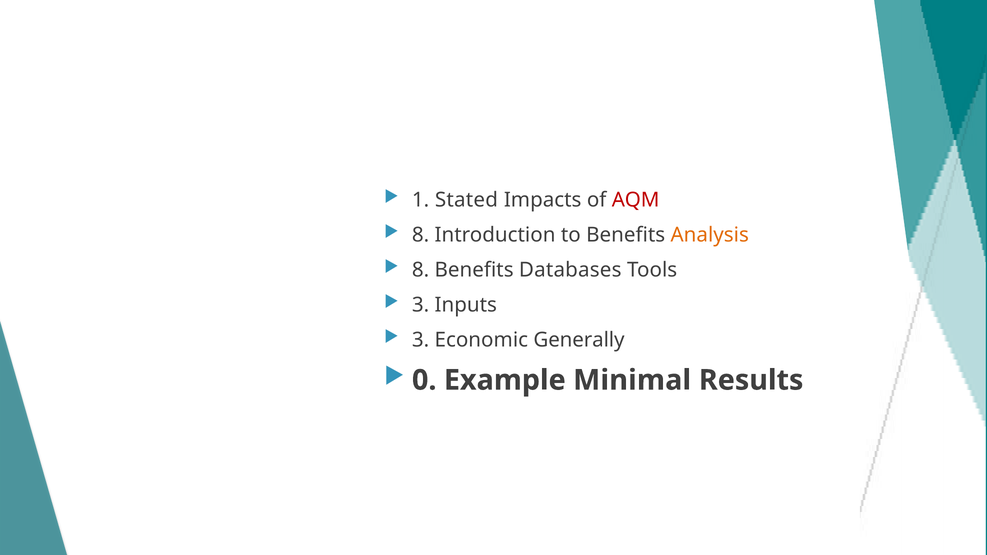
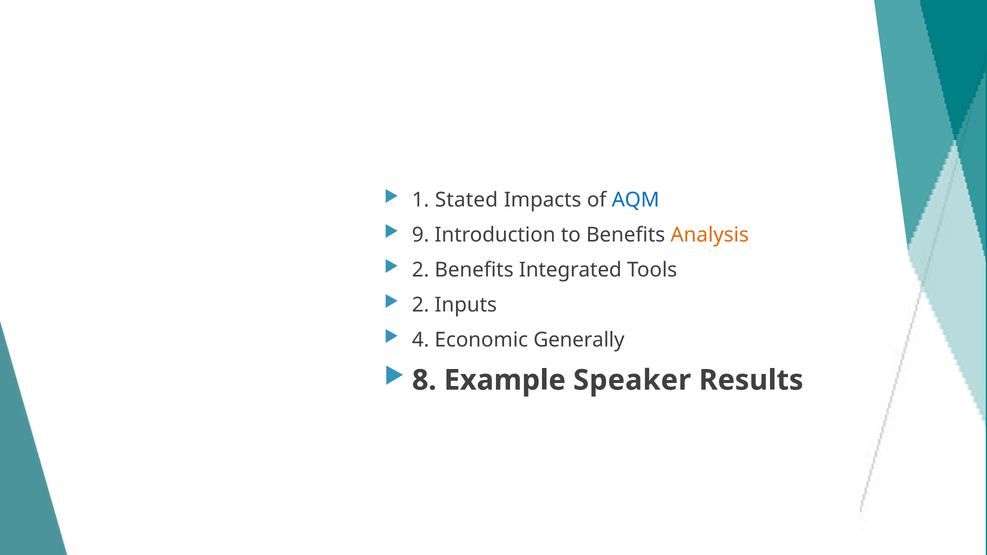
AQM colour: red -> blue
8 at (421, 235): 8 -> 9
8 at (421, 270): 8 -> 2
Databases: Databases -> Integrated
3 at (421, 305): 3 -> 2
3 at (421, 340): 3 -> 4
0: 0 -> 8
Minimal: Minimal -> Speaker
